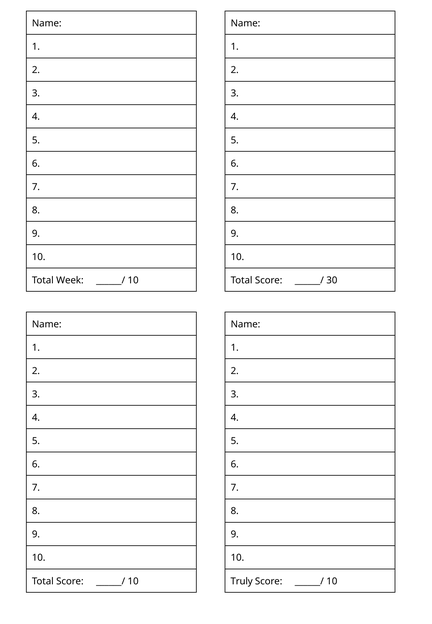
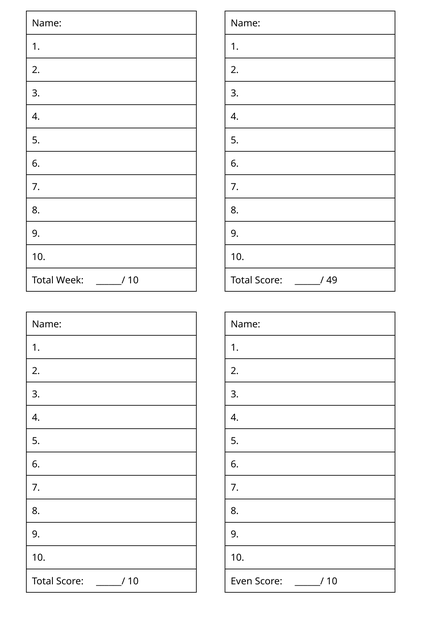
30: 30 -> 49
Truly: Truly -> Even
